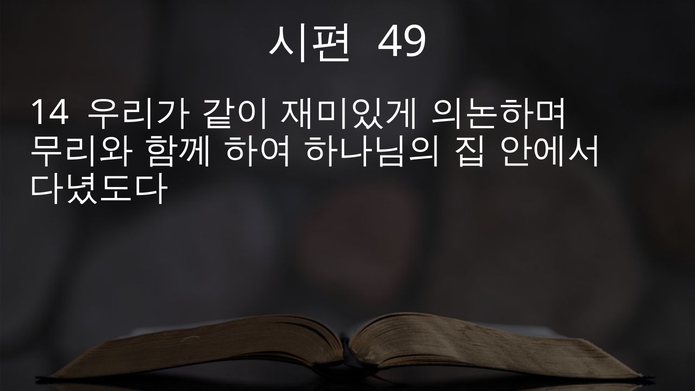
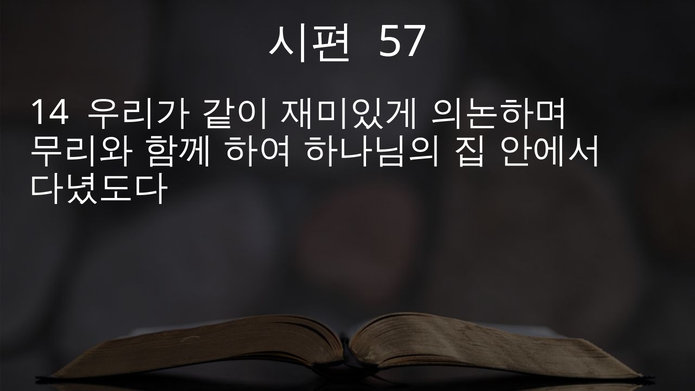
49: 49 -> 57
